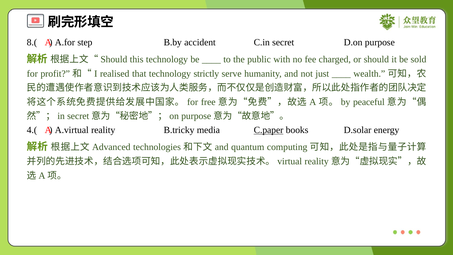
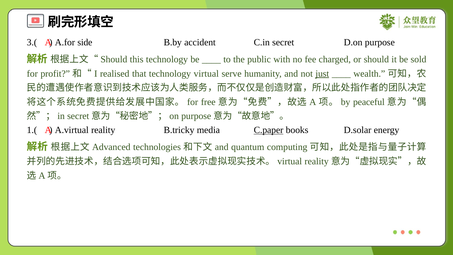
8.(: 8.( -> 3.(
step: step -> side
technology strictly: strictly -> virtual
just underline: none -> present
4.(: 4.( -> 1.(
